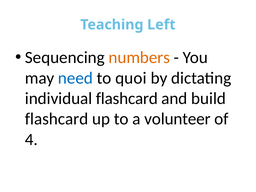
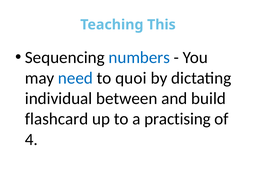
Left: Left -> This
numbers colour: orange -> blue
individual flashcard: flashcard -> between
volunteer: volunteer -> practising
